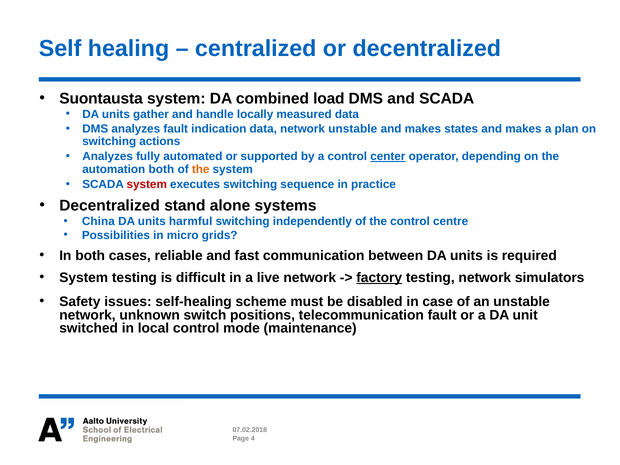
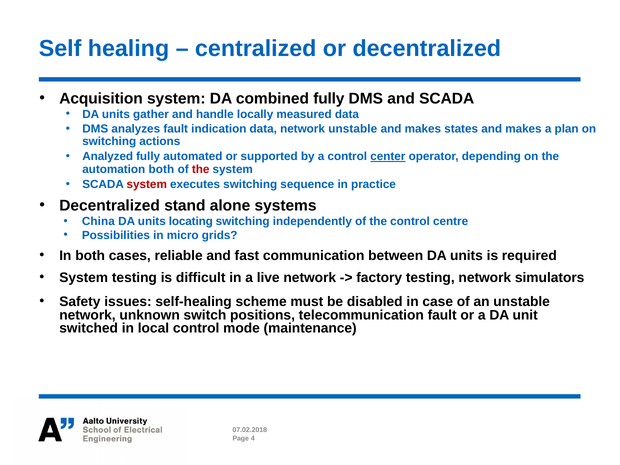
Suontausta: Suontausta -> Acquisition
combined load: load -> fully
Analyzes at (108, 157): Analyzes -> Analyzed
the at (201, 169) colour: orange -> red
harmful: harmful -> locating
factory underline: present -> none
